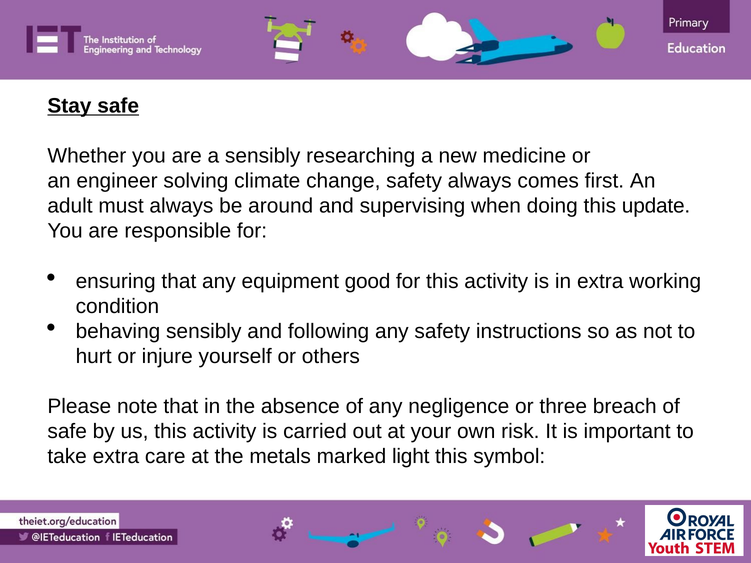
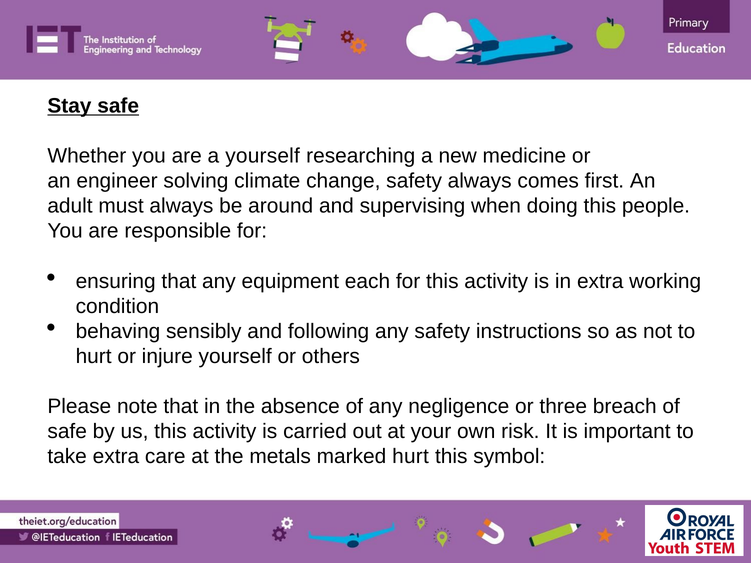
a sensibly: sensibly -> yourself
update: update -> people
good: good -> each
marked light: light -> hurt
